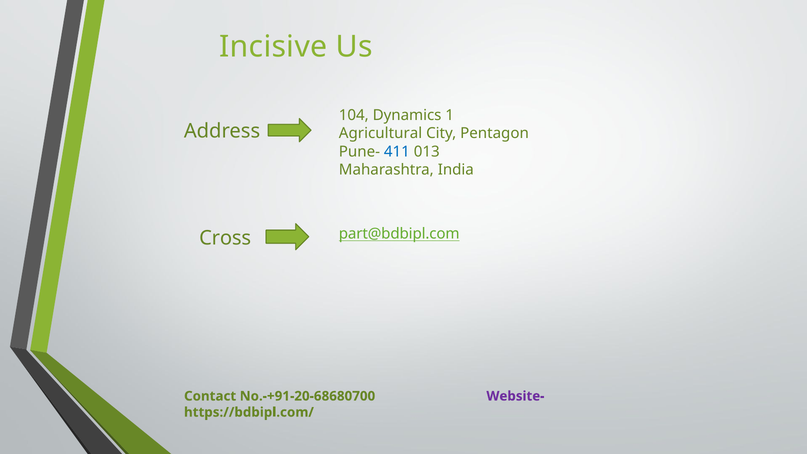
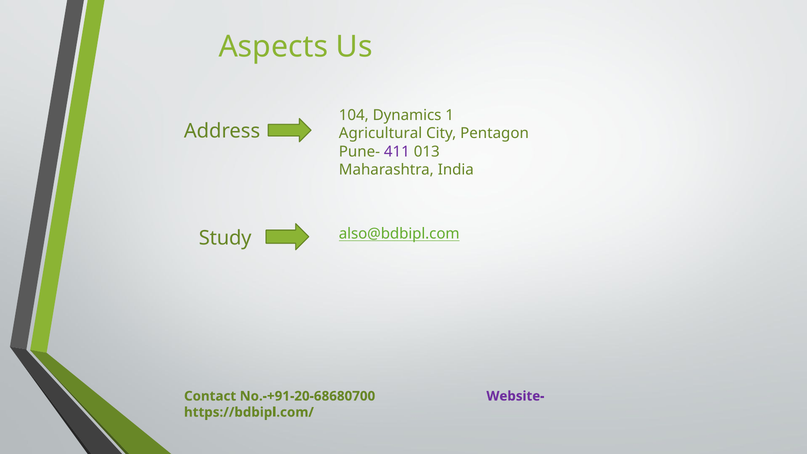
Incisive: Incisive -> Aspects
411 colour: blue -> purple
part@bdbipl.com: part@bdbipl.com -> also@bdbipl.com
Cross: Cross -> Study
